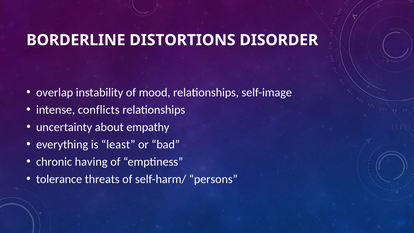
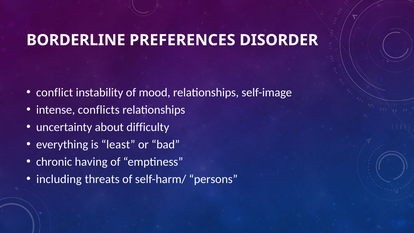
DISTORTIONS: DISTORTIONS -> PREFERENCES
overlap: overlap -> conflict
empathy: empathy -> difficulty
tolerance: tolerance -> including
